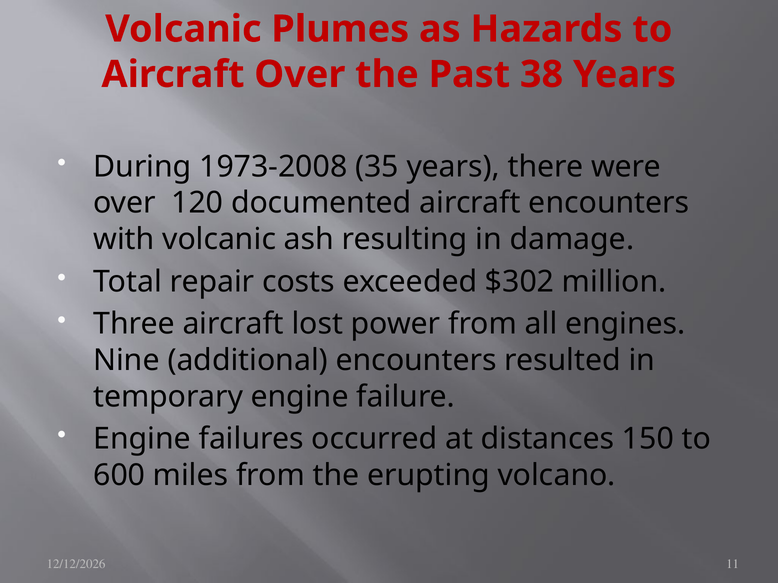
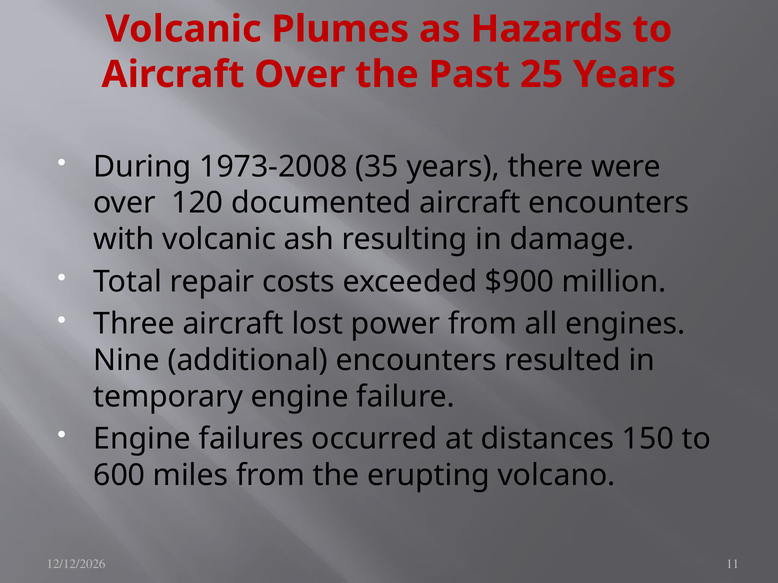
38: 38 -> 25
$302: $302 -> $900
